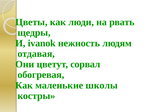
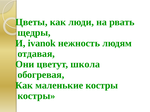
сорвал: сорвал -> школа
маленькие школы: школы -> костры
